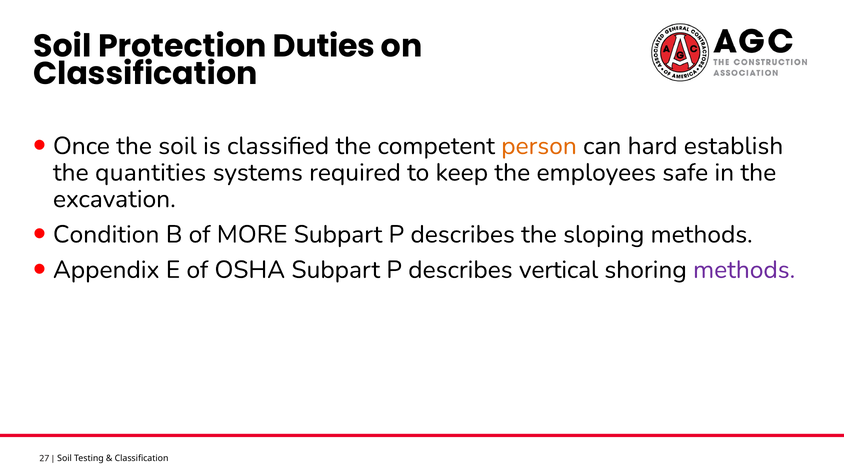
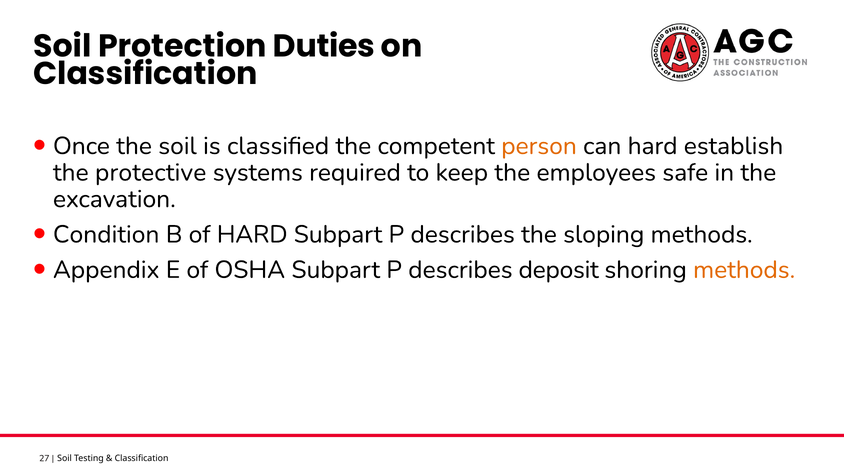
quantities: quantities -> protective
of MORE: MORE -> HARD
vertical: vertical -> deposit
methods at (744, 270) colour: purple -> orange
